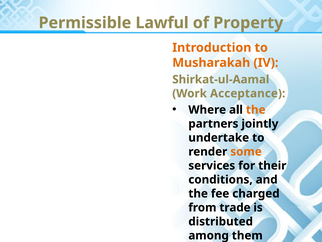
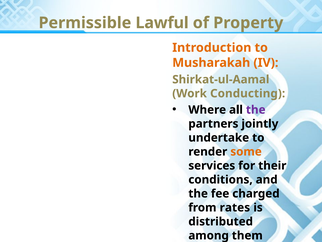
Acceptance: Acceptance -> Conducting
the at (256, 110) colour: orange -> purple
trade: trade -> rates
